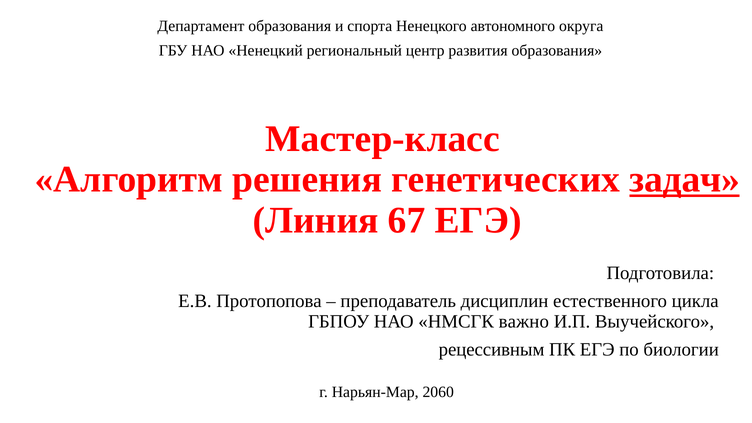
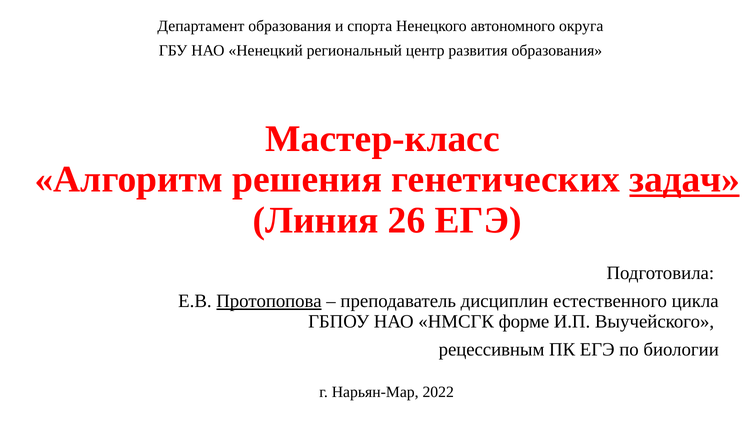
67: 67 -> 26
Протопопова underline: none -> present
важно: важно -> форме
2060: 2060 -> 2022
